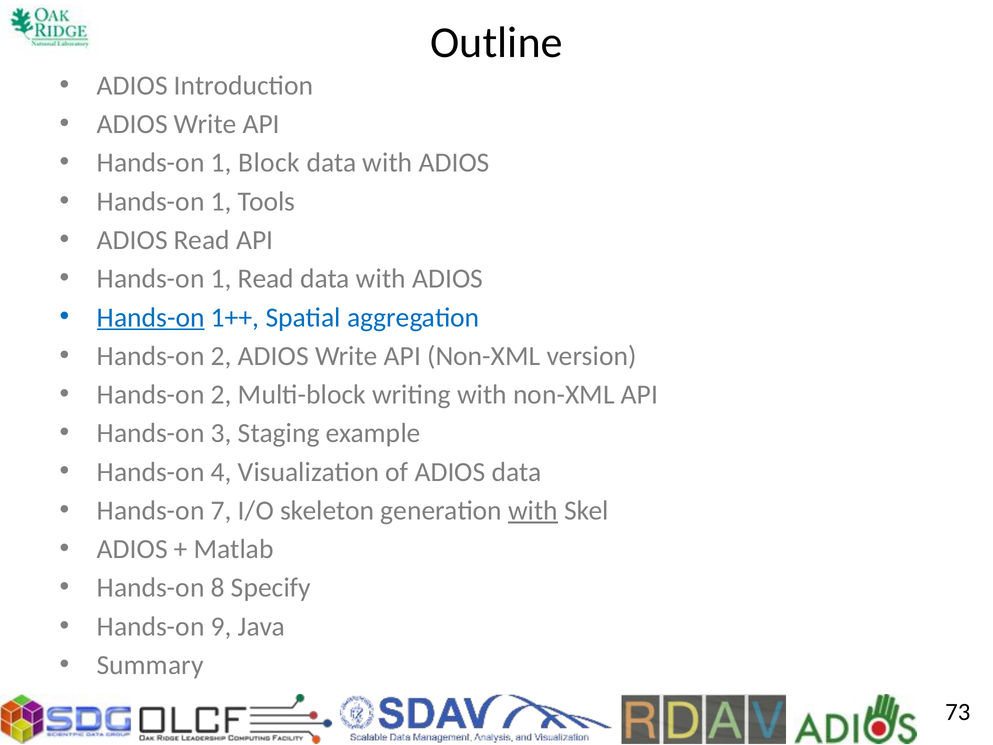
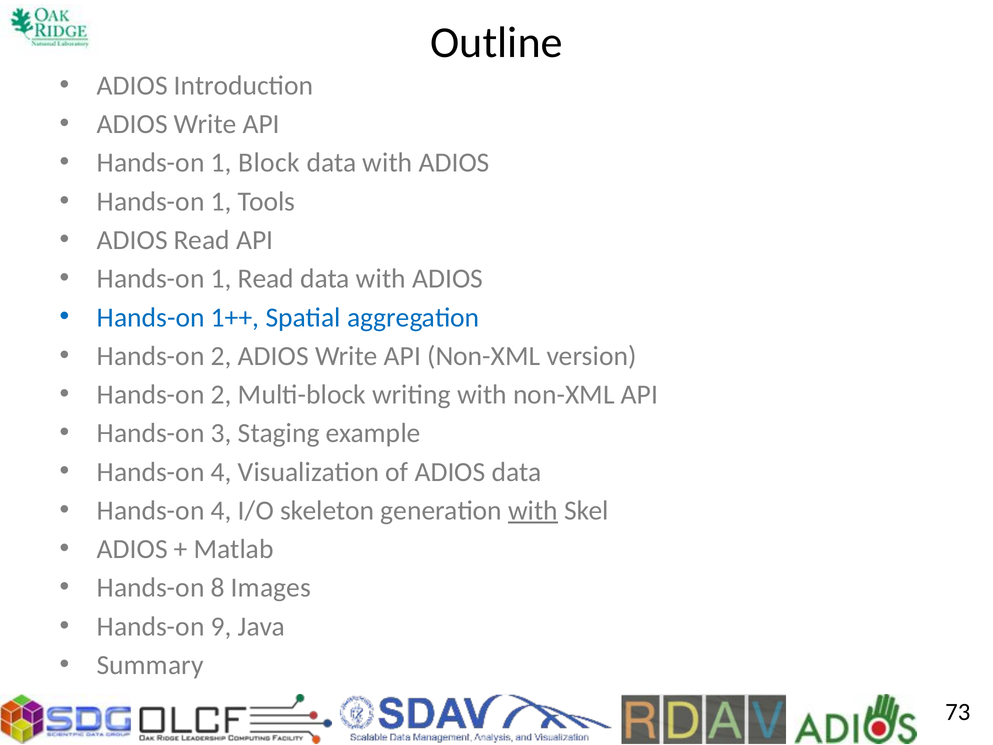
Hands-on at (151, 317) underline: present -> none
7 at (221, 510): 7 -> 4
Specify: Specify -> Images
